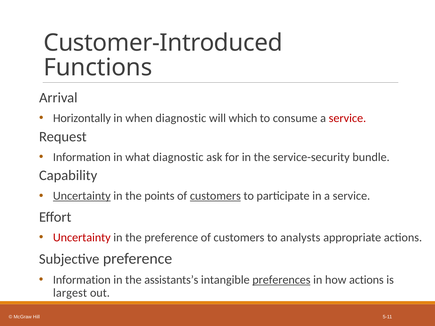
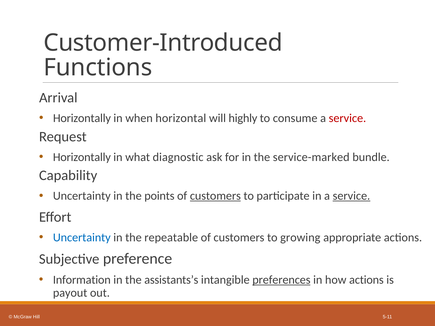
when diagnostic: diagnostic -> horizontal
which: which -> highly
Information at (82, 157): Information -> Horizontally
service-security: service-security -> service-marked
Uncertainty at (82, 196) underline: present -> none
service at (351, 196) underline: none -> present
Uncertainty at (82, 238) colour: red -> blue
the preference: preference -> repeatable
analysts: analysts -> growing
largest: largest -> payout
